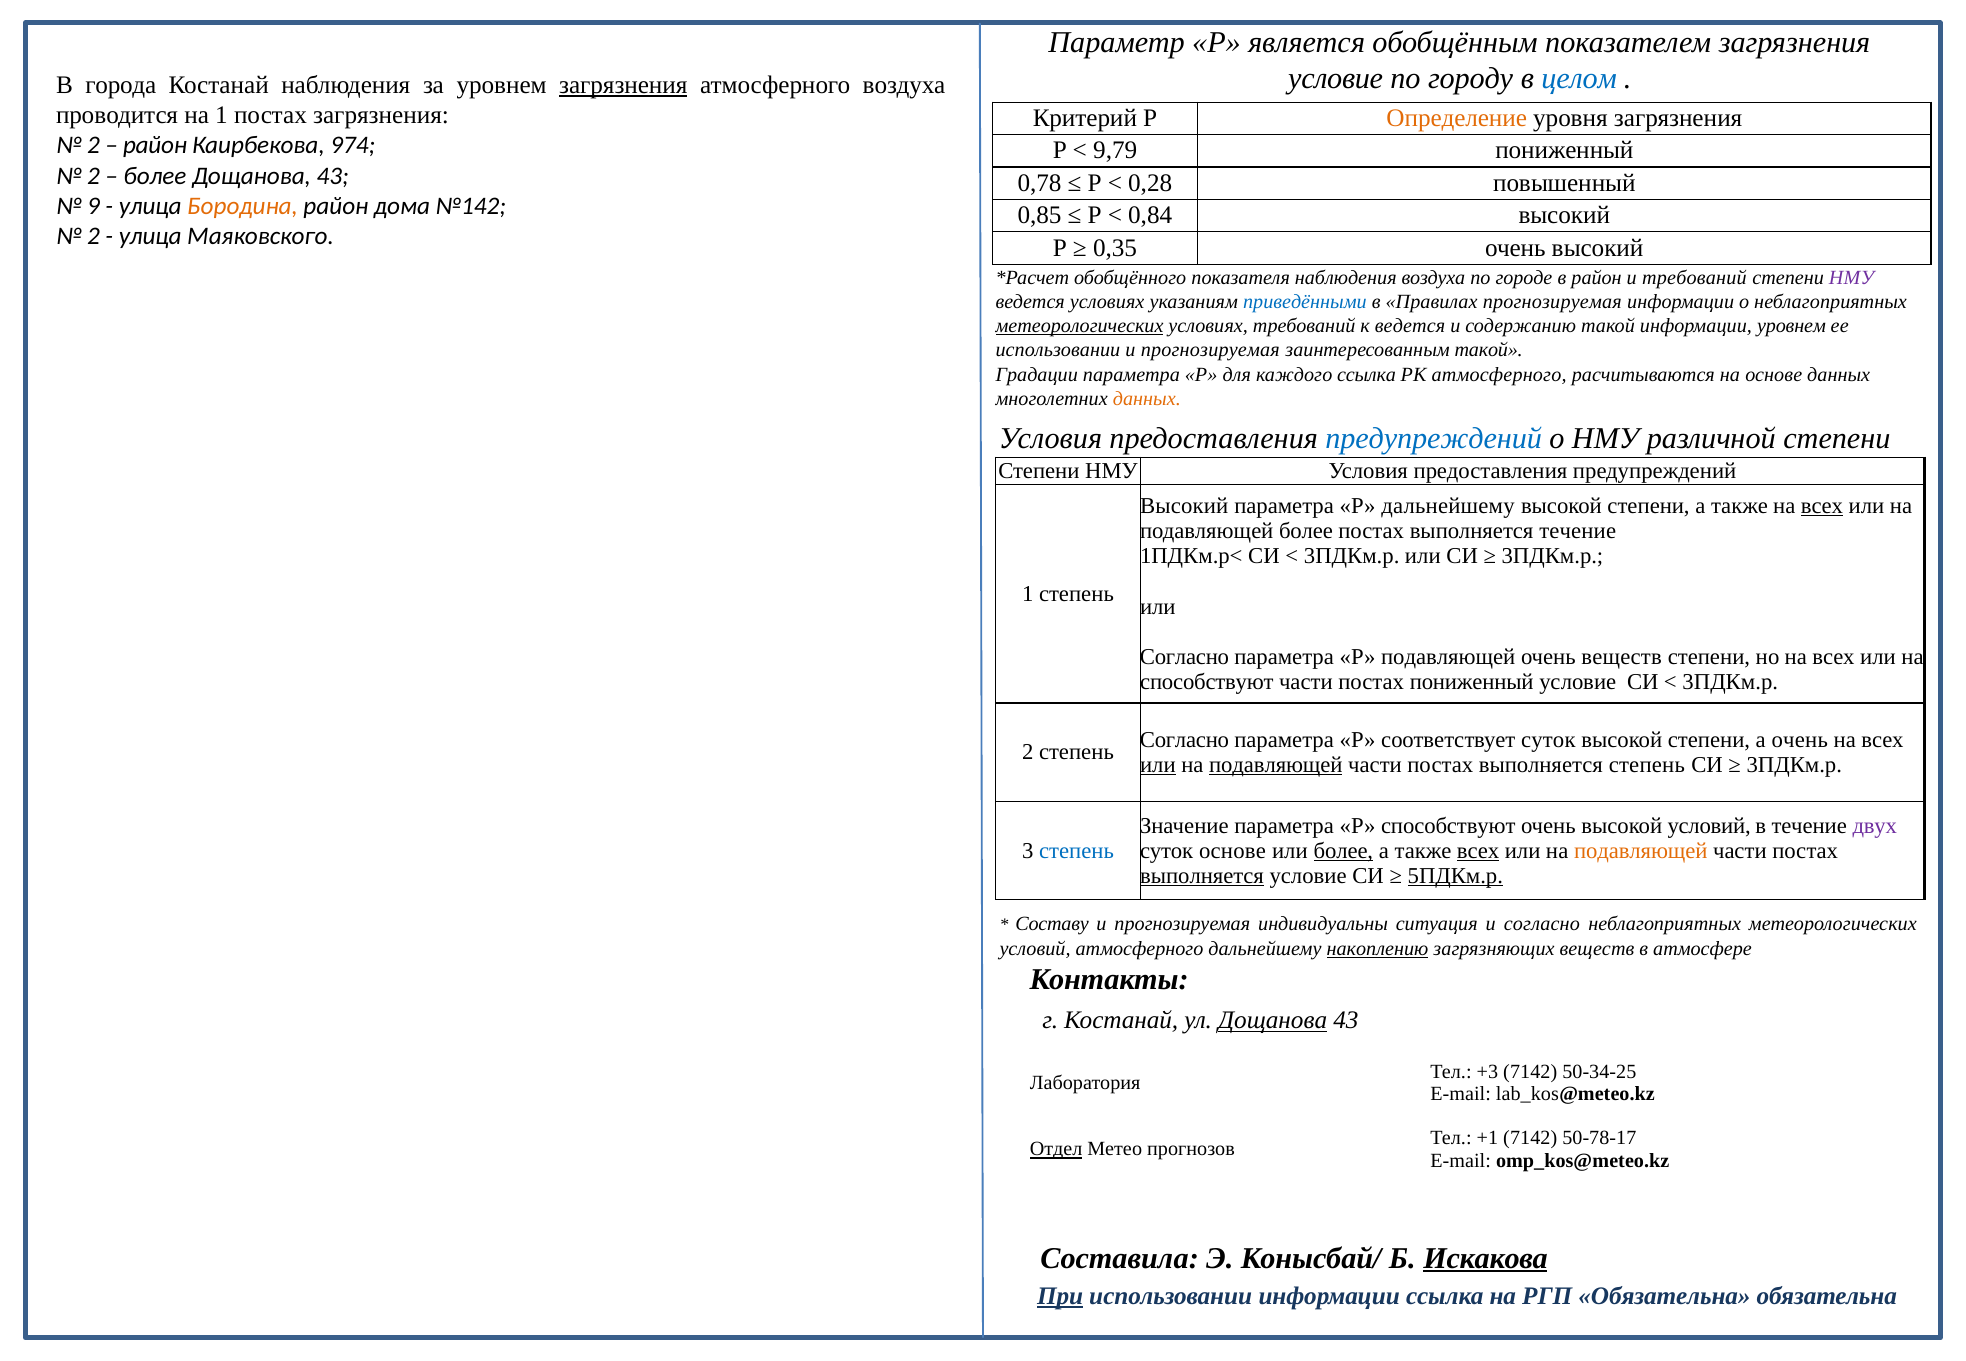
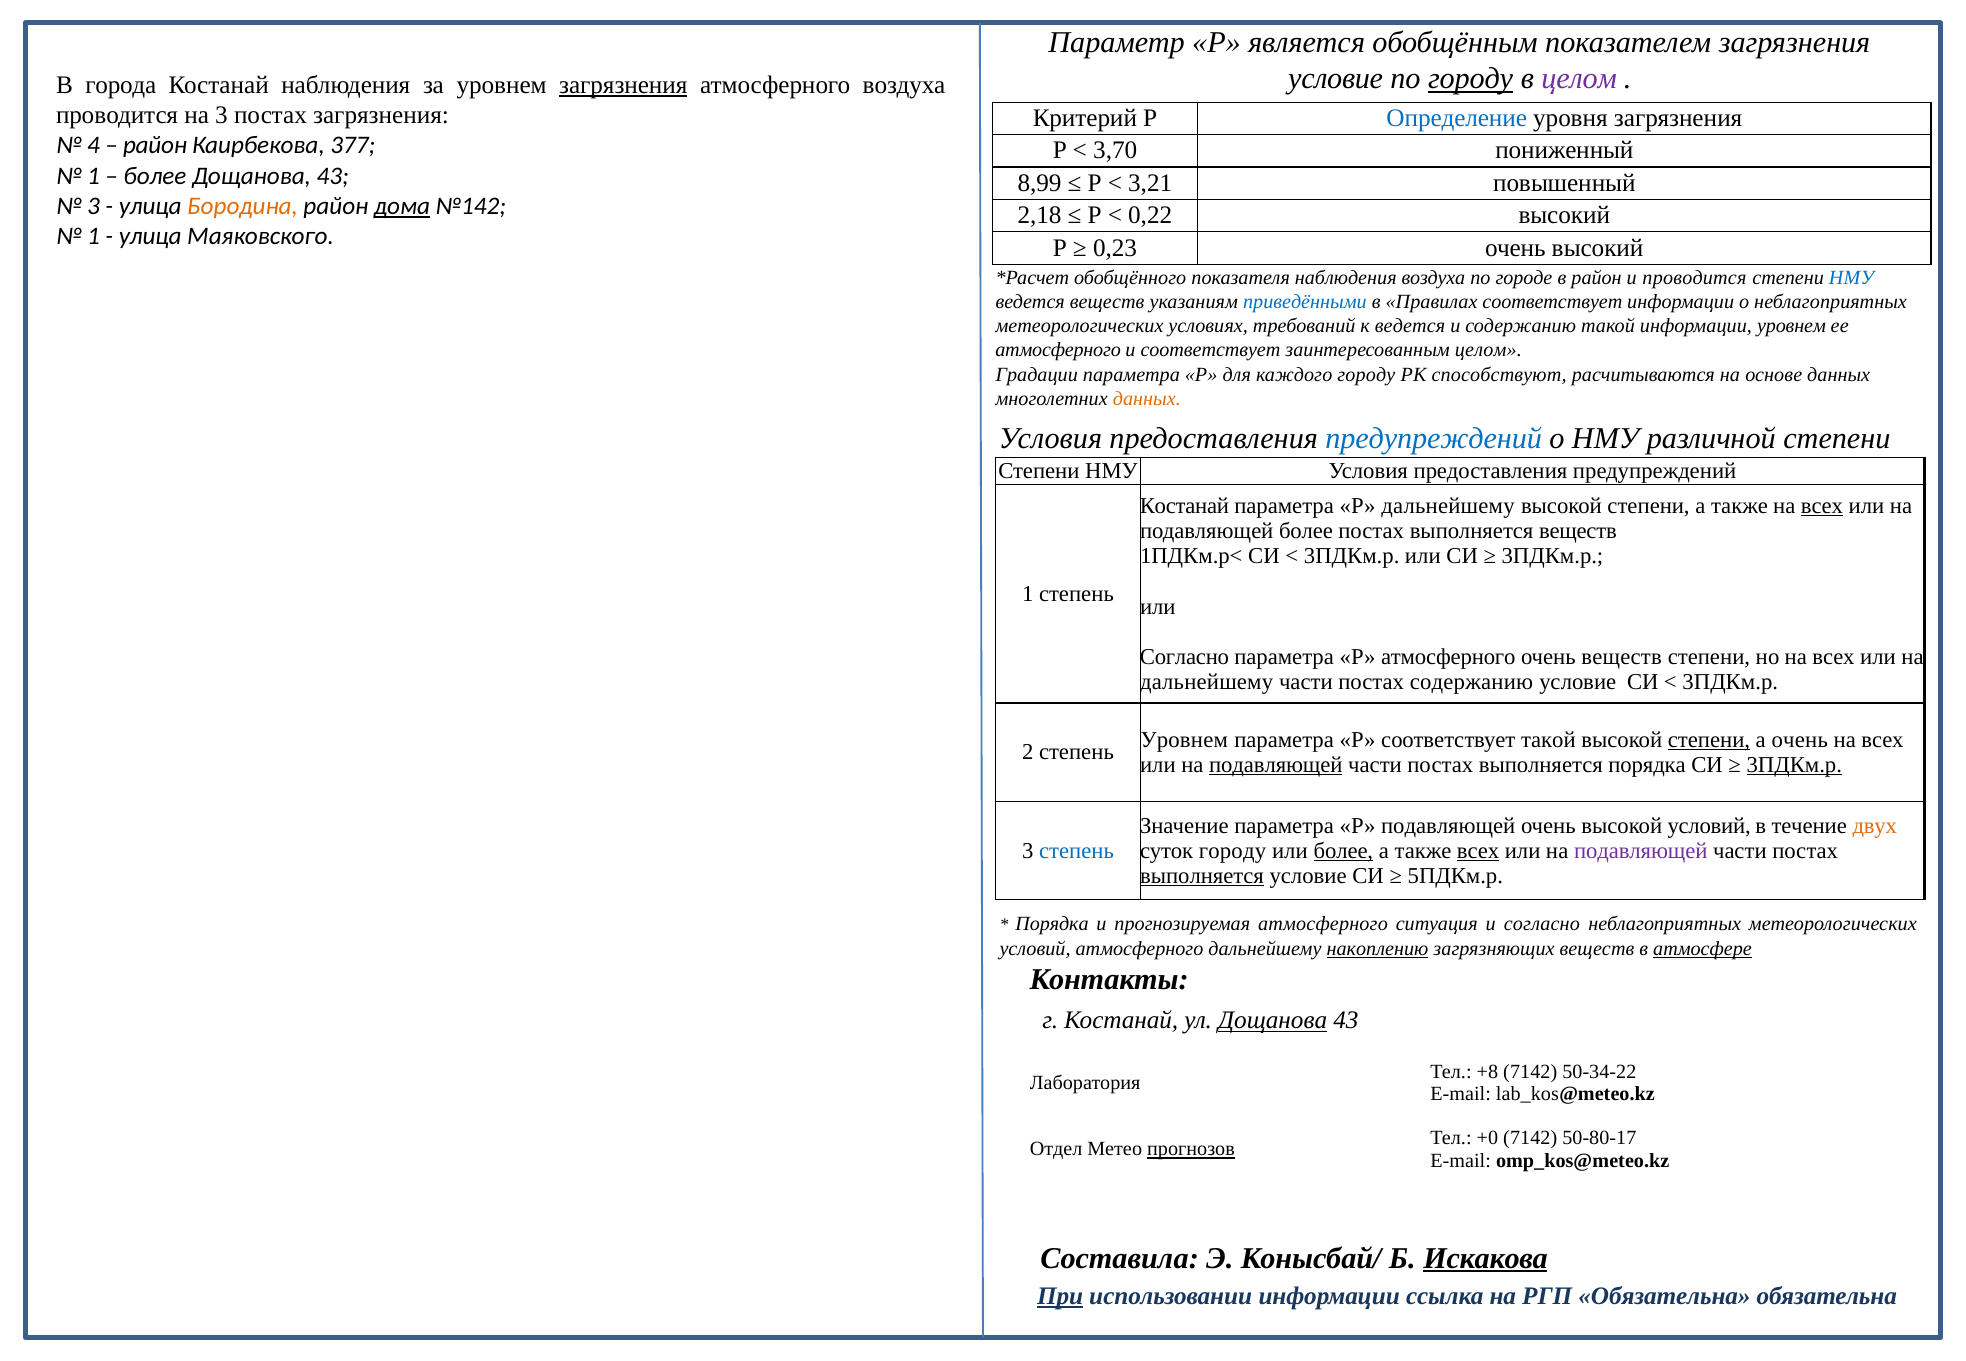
городу at (1471, 79) underline: none -> present
целом at (1579, 79) colour: blue -> purple
на 1: 1 -> 3
Определение colour: orange -> blue
2 at (94, 146): 2 -> 4
974: 974 -> 377
9,79: 9,79 -> 3,70
2 at (94, 176): 2 -> 1
0,78: 0,78 -> 8,99
0,28: 0,28 -> 3,21
9 at (94, 206): 9 -> 3
дома underline: none -> present
0,85: 0,85 -> 2,18
0,84: 0,84 -> 0,22
2 at (94, 236): 2 -> 1
0,35: 0,35 -> 0,23
и требований: требований -> проводится
НМУ at (1851, 278) colour: purple -> blue
ведется условиях: условиях -> веществ
Правилах прогнозируемая: прогнозируемая -> соответствует
метеорологических at (1080, 326) underline: present -> none
использовании at (1058, 350): использовании -> атмосферного
прогнозируемая at (1210, 350): прогнозируемая -> соответствует
заинтересованным такой: такой -> целом
каждого ссылка: ссылка -> городу
РК атмосферного: атмосферного -> способствуют
Высокий at (1184, 506): Высокий -> Костанай
выполняется течение: течение -> веществ
Р подавляющей: подавляющей -> атмосферного
способствуют at (1207, 682): способствуют -> дальнейшему
постах пониженный: пониженный -> содержанию
Согласно at (1184, 740): Согласно -> Уровнем
соответствует суток: суток -> такой
степени at (1709, 740) underline: none -> present
или at (1158, 765) underline: present -> none
выполняется степень: степень -> порядка
3ПДКм.р at (1794, 765) underline: none -> present
Р способствуют: способствуют -> подавляющей
двух colour: purple -> orange
суток основе: основе -> городу
подавляющей at (1641, 851) colour: orange -> purple
5ПДКм.р underline: present -> none
Составу at (1052, 924): Составу -> Порядка
прогнозируемая индивидуальны: индивидуальны -> атмосферного
атмосфере underline: none -> present
+3: +3 -> +8
50-34-25: 50-34-25 -> 50-34-22
+1: +1 -> +0
50-78-17: 50-78-17 -> 50-80-17
Отдел underline: present -> none
прогнозов underline: none -> present
